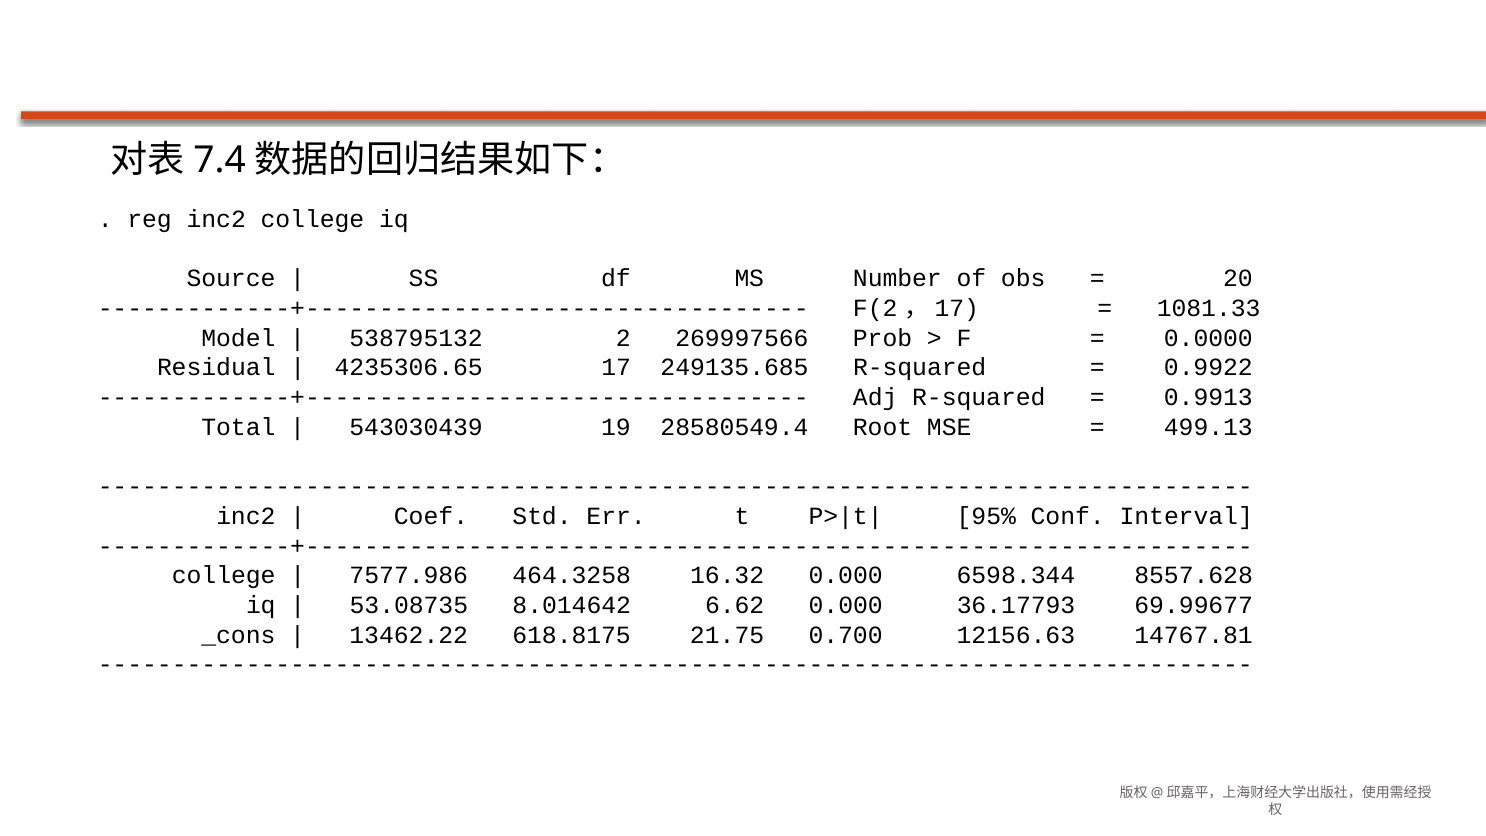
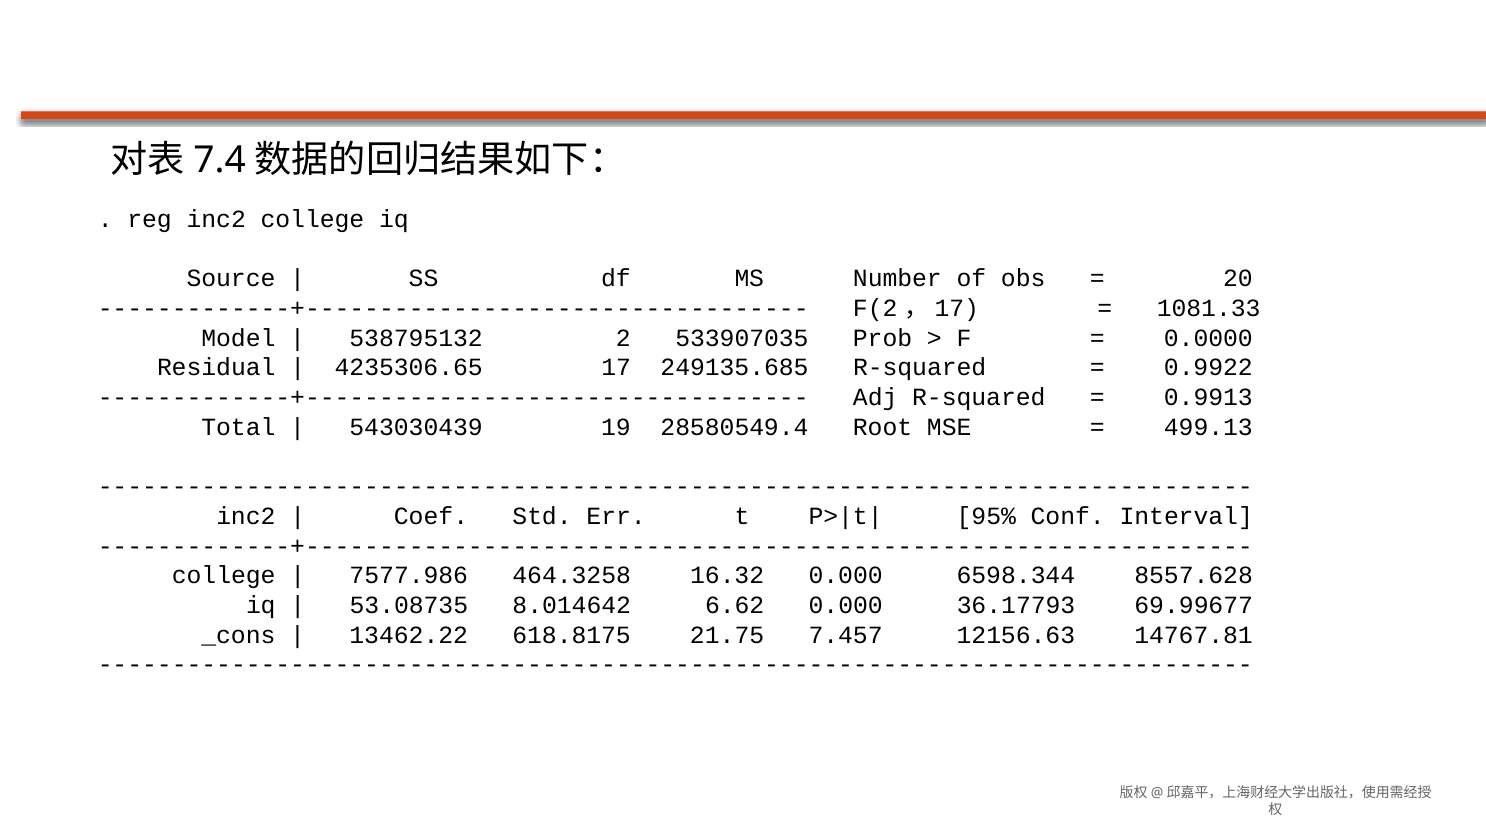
269997566: 269997566 -> 533907035
0.700: 0.700 -> 7.457
